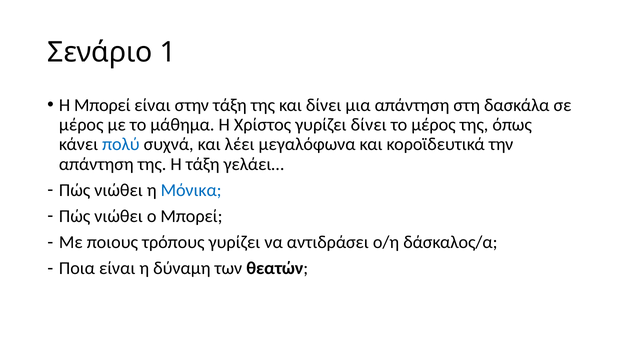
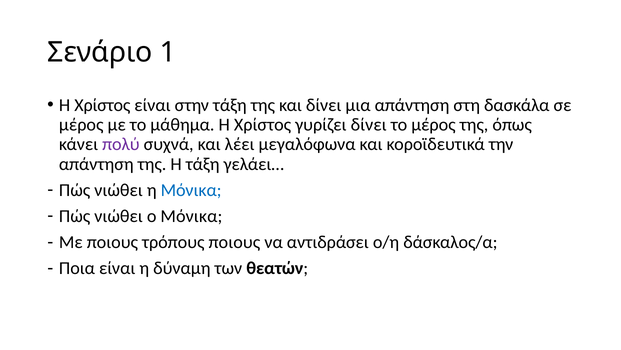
Μπορεί at (102, 105): Μπορεί -> Χρίστος
πολύ colour: blue -> purple
ο Μπορεί: Μπορεί -> Μόνικα
τρόπους γυρίζει: γυρίζει -> ποιους
